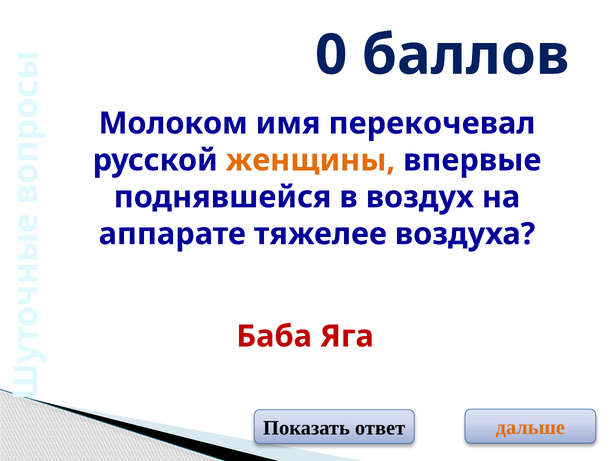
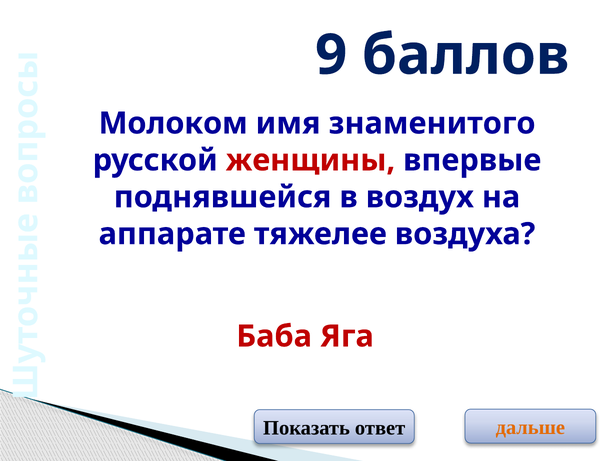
0: 0 -> 9
перекочевал: перекочевал -> знаменитого
женщины colour: orange -> red
